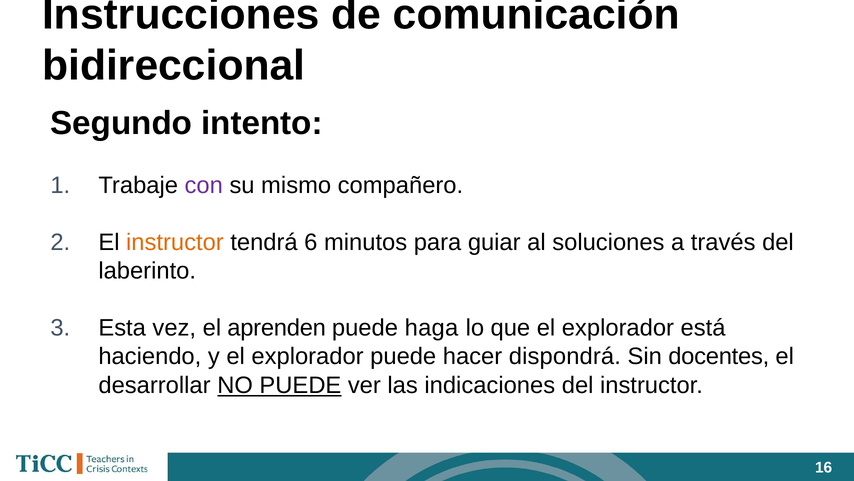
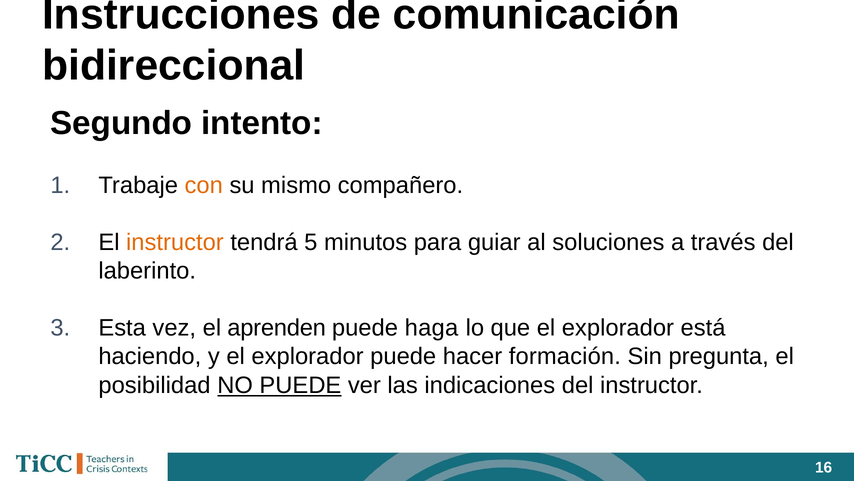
con colour: purple -> orange
6: 6 -> 5
dispondrá: dispondrá -> formación
docentes: docentes -> pregunta
desarrollar: desarrollar -> posibilidad
